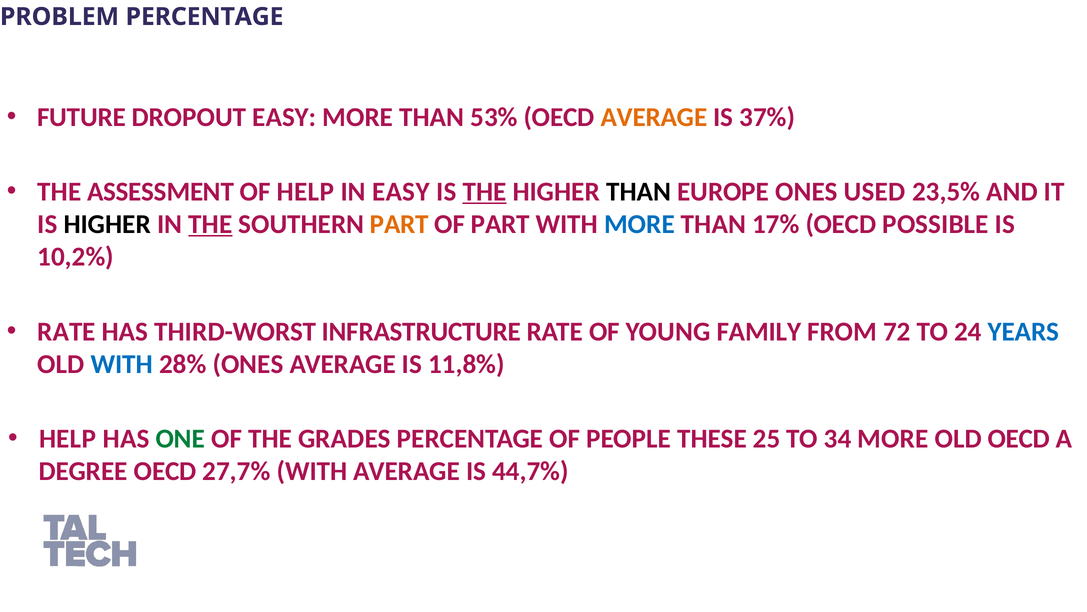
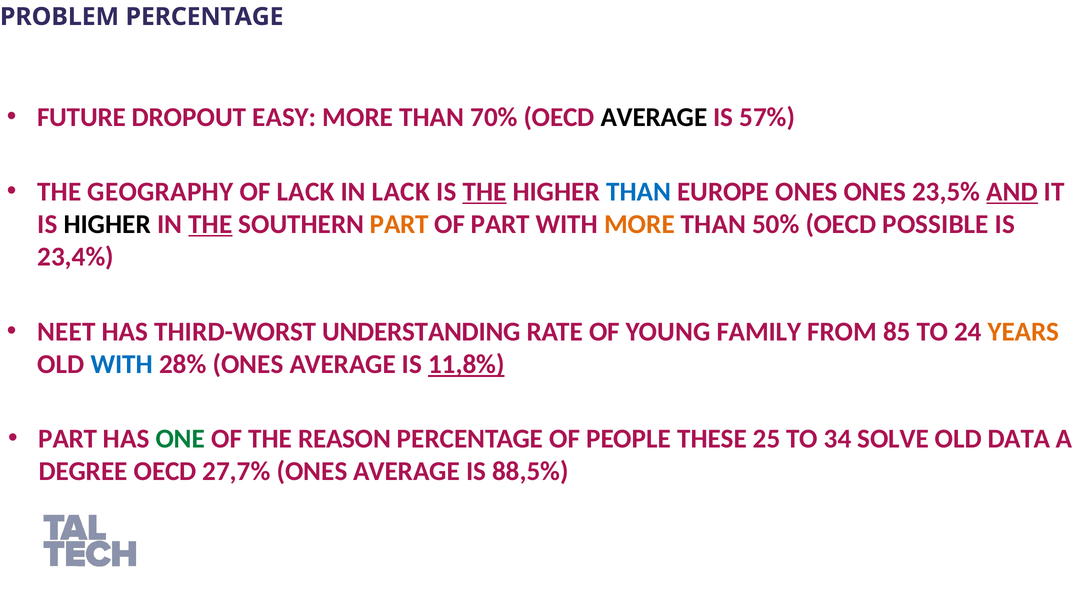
53%: 53% -> 70%
AVERAGE at (654, 117) colour: orange -> black
37%: 37% -> 57%
ASSESSMENT: ASSESSMENT -> GEOGRAPHY
OF HELP: HELP -> LACK
IN EASY: EASY -> LACK
THAN at (639, 191) colour: black -> blue
ONES USED: USED -> ONES
AND underline: none -> present
MORE at (639, 224) colour: blue -> orange
17%: 17% -> 50%
10,2%: 10,2% -> 23,4%
RATE at (67, 331): RATE -> NEET
INFRASTRUCTURE: INFRASTRUCTURE -> UNDERSTANDING
72: 72 -> 85
YEARS colour: blue -> orange
11,8% underline: none -> present
HELP at (68, 438): HELP -> PART
GRADES: GRADES -> REASON
34 MORE: MORE -> SOLVE
OLD OECD: OECD -> DATA
27,7% WITH: WITH -> ONES
44,7%: 44,7% -> 88,5%
